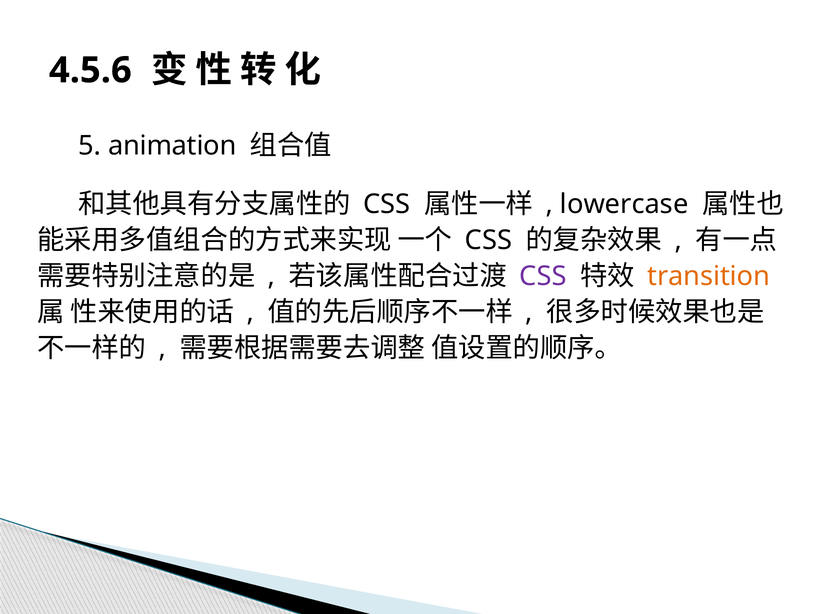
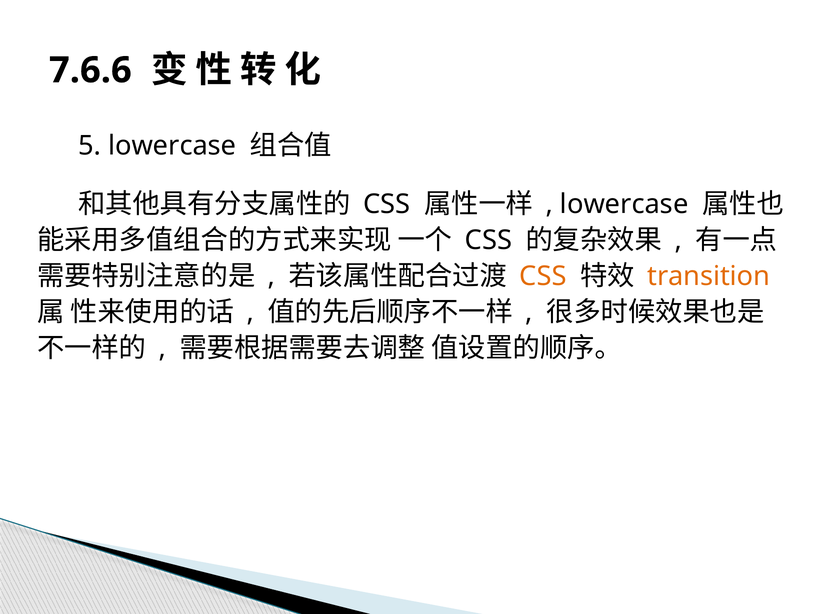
4.5.6: 4.5.6 -> 7.6.6
5 animation: animation -> lowercase
CSS at (543, 276) colour: purple -> orange
